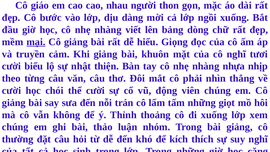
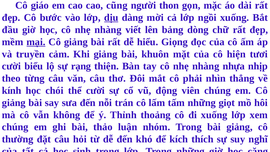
cao nhau: nhau -> cũng
dịu underline: none -> present
cô nghĩ: nghĩ -> hiện
nhật: nhật -> rạng
cười at (12, 90): cười -> kính
